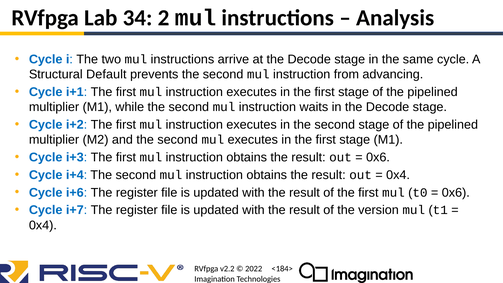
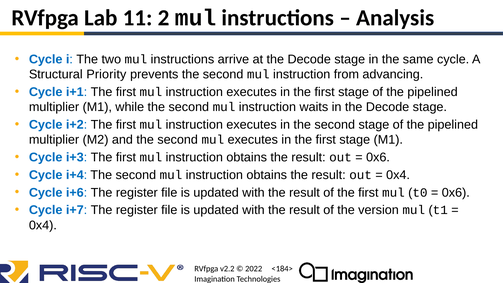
34: 34 -> 11
Default: Default -> Priority
